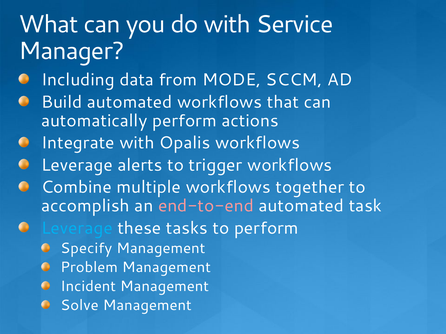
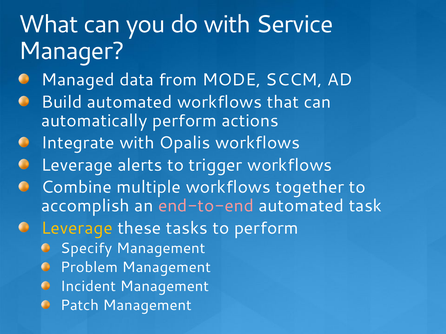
Including: Including -> Managed
Leverage at (77, 228) colour: light blue -> yellow
Solve: Solve -> Patch
